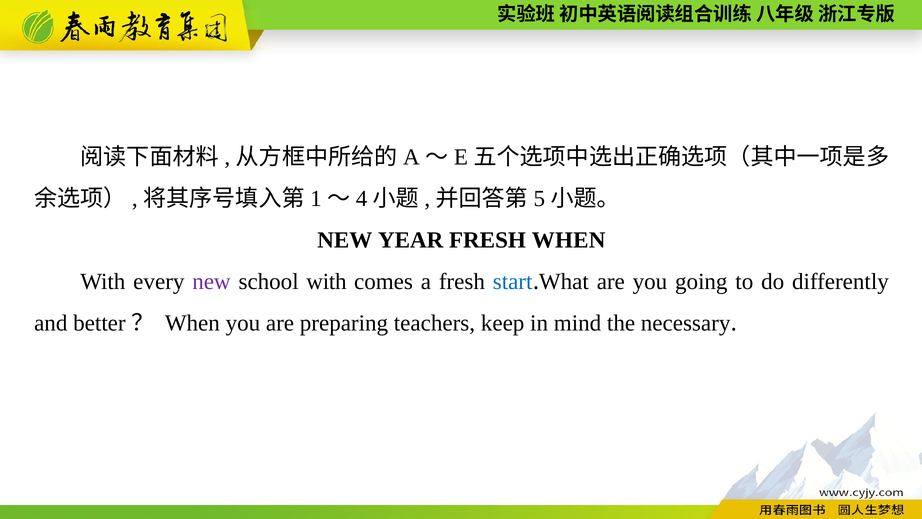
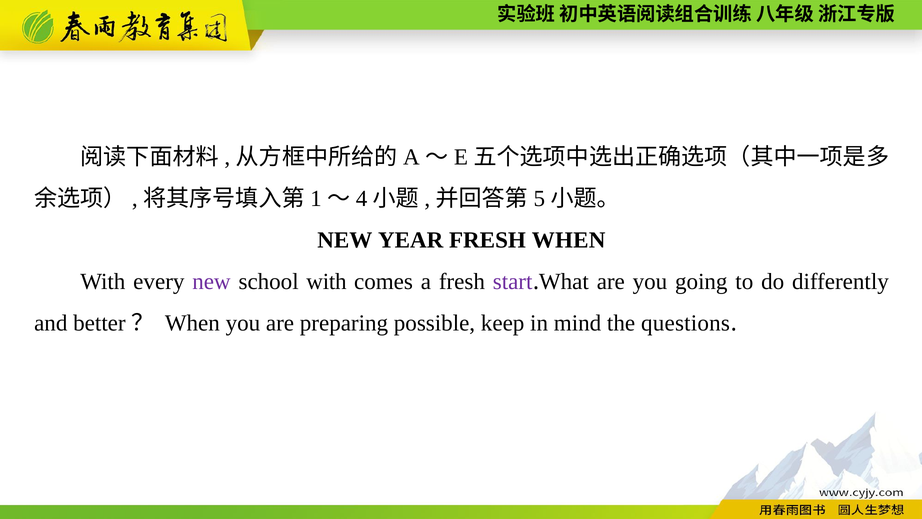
start colour: blue -> purple
teachers: teachers -> possible
necessary: necessary -> questions
